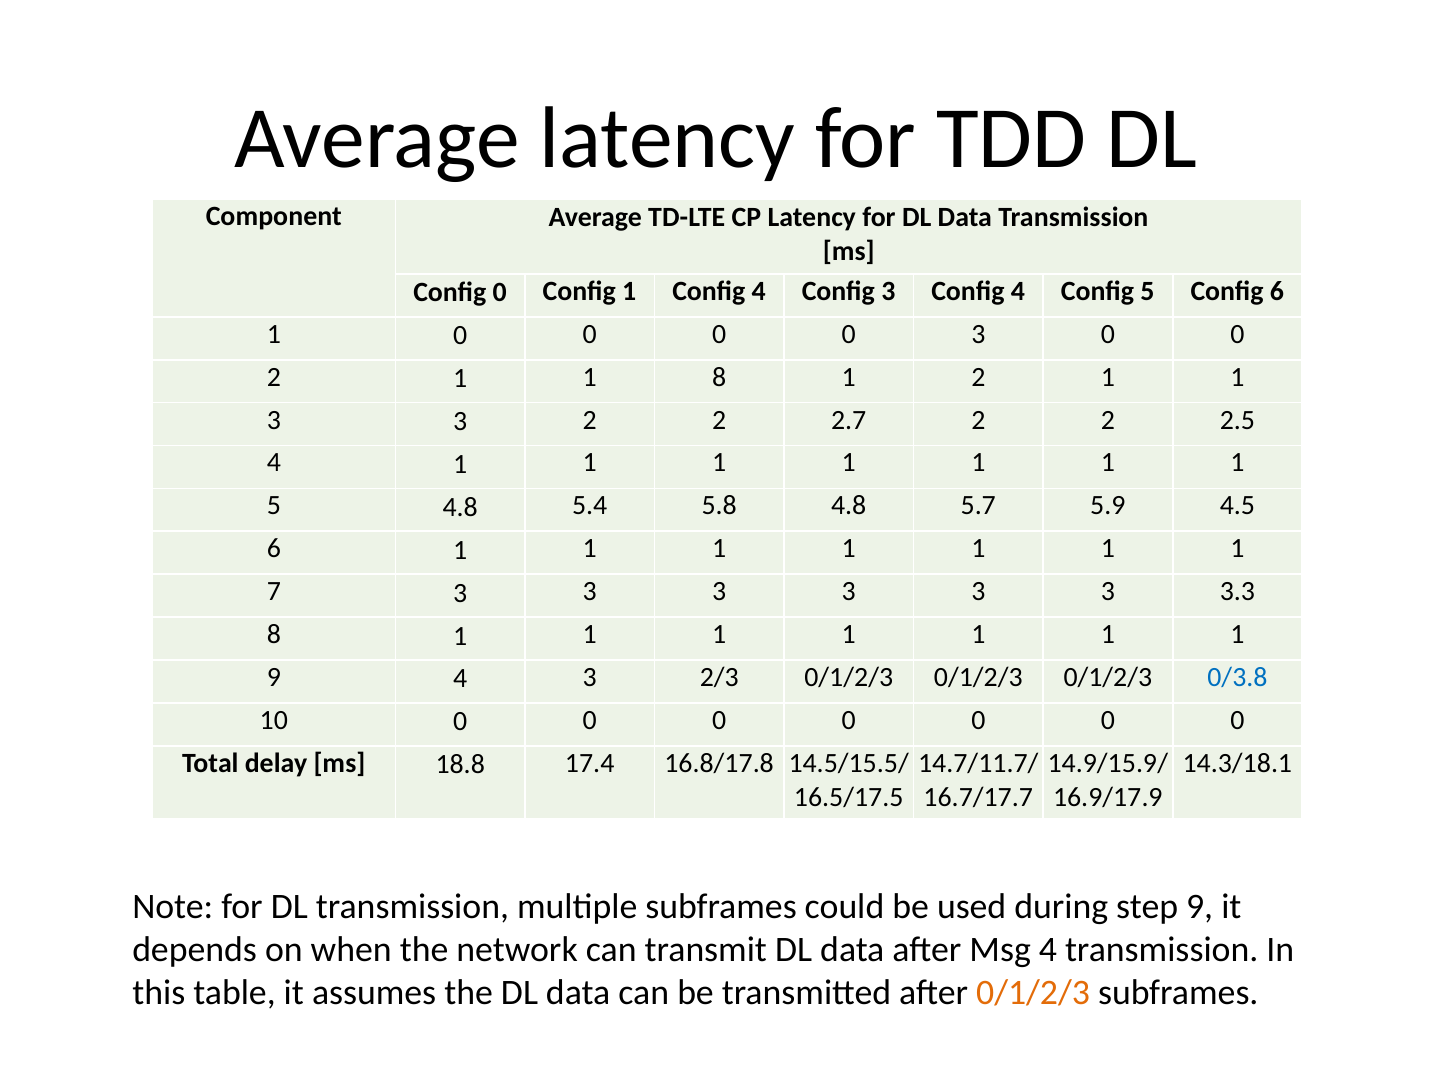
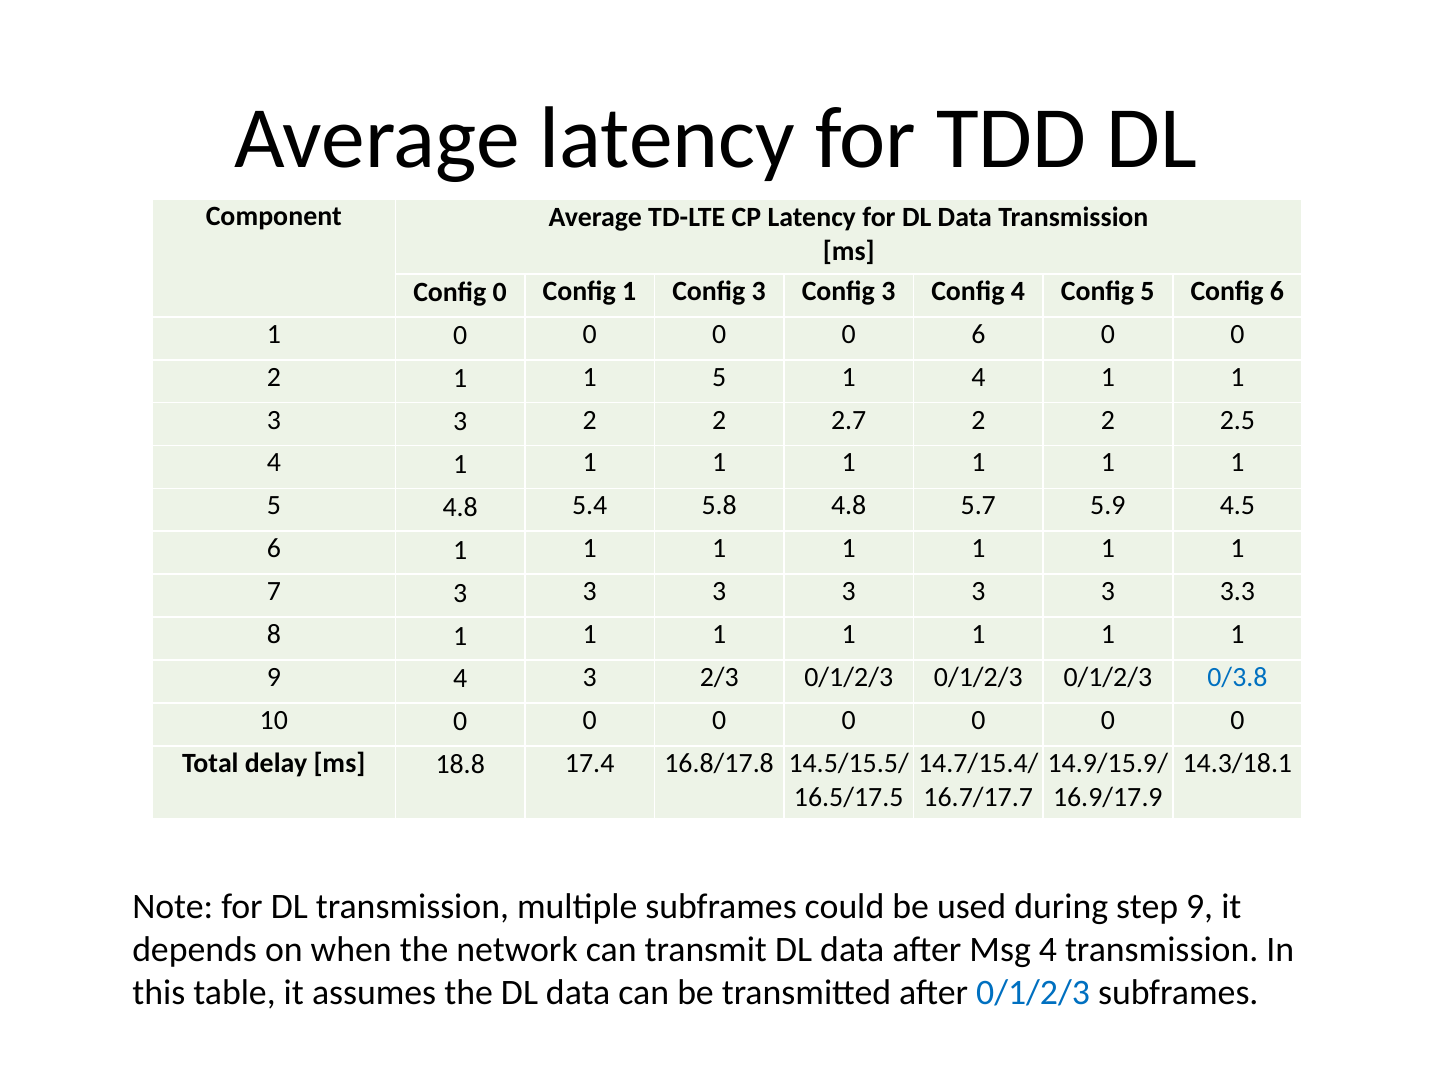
1 Config 4: 4 -> 3
0 3: 3 -> 6
2 1 1 8: 8 -> 5
1 2: 2 -> 4
14.7/11.7/: 14.7/11.7/ -> 14.7/15.4/
0/1/2/3 at (1033, 992) colour: orange -> blue
